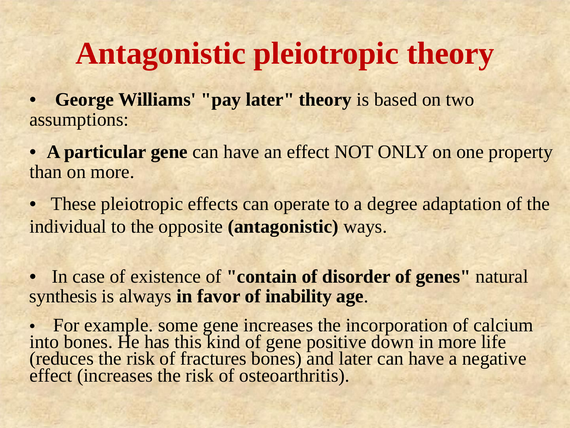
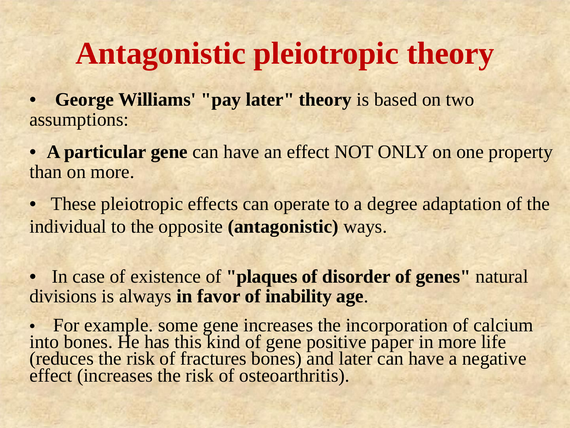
contain: contain -> plaques
synthesis: synthesis -> divisions
down: down -> paper
